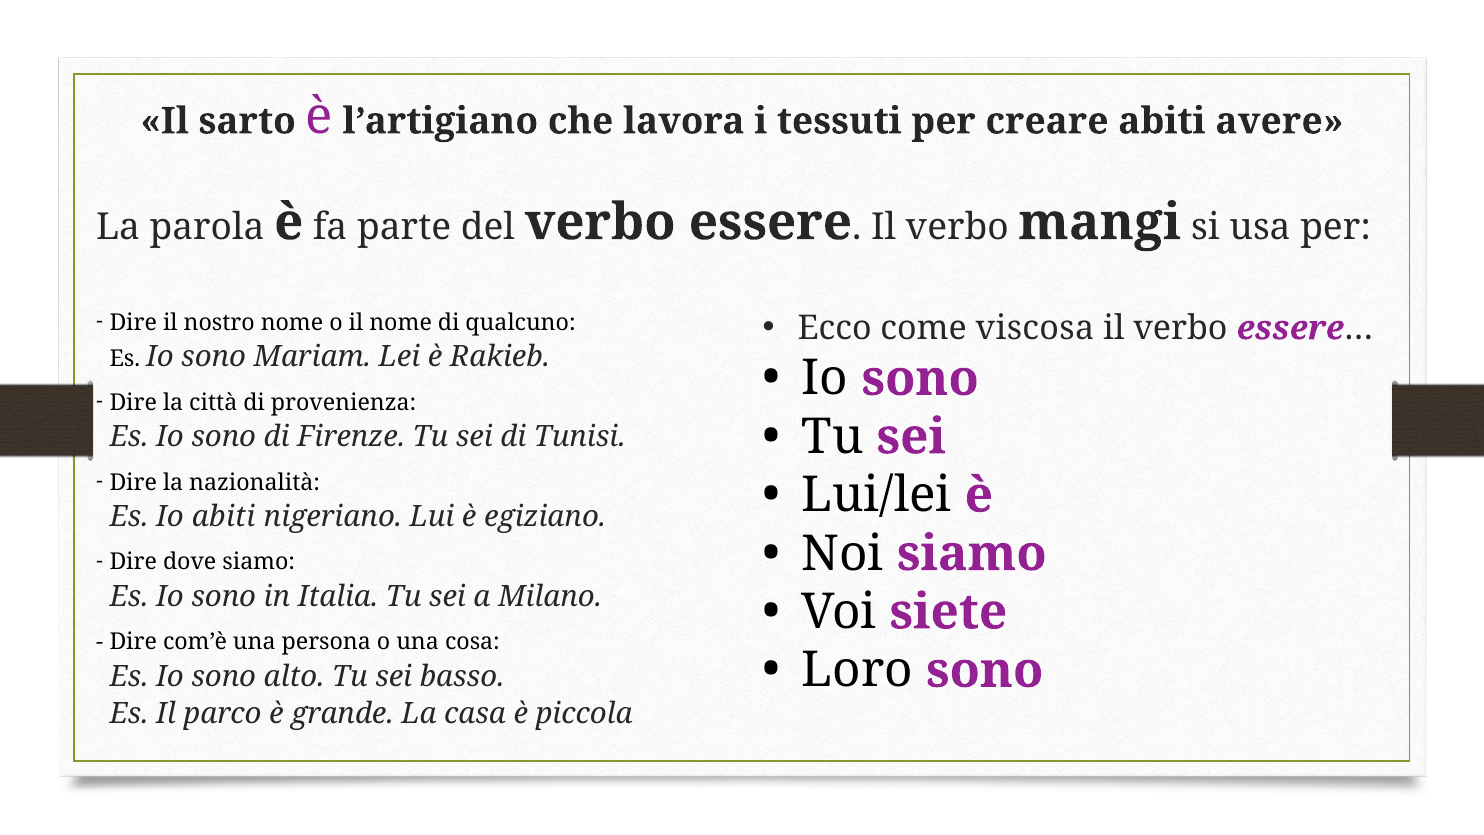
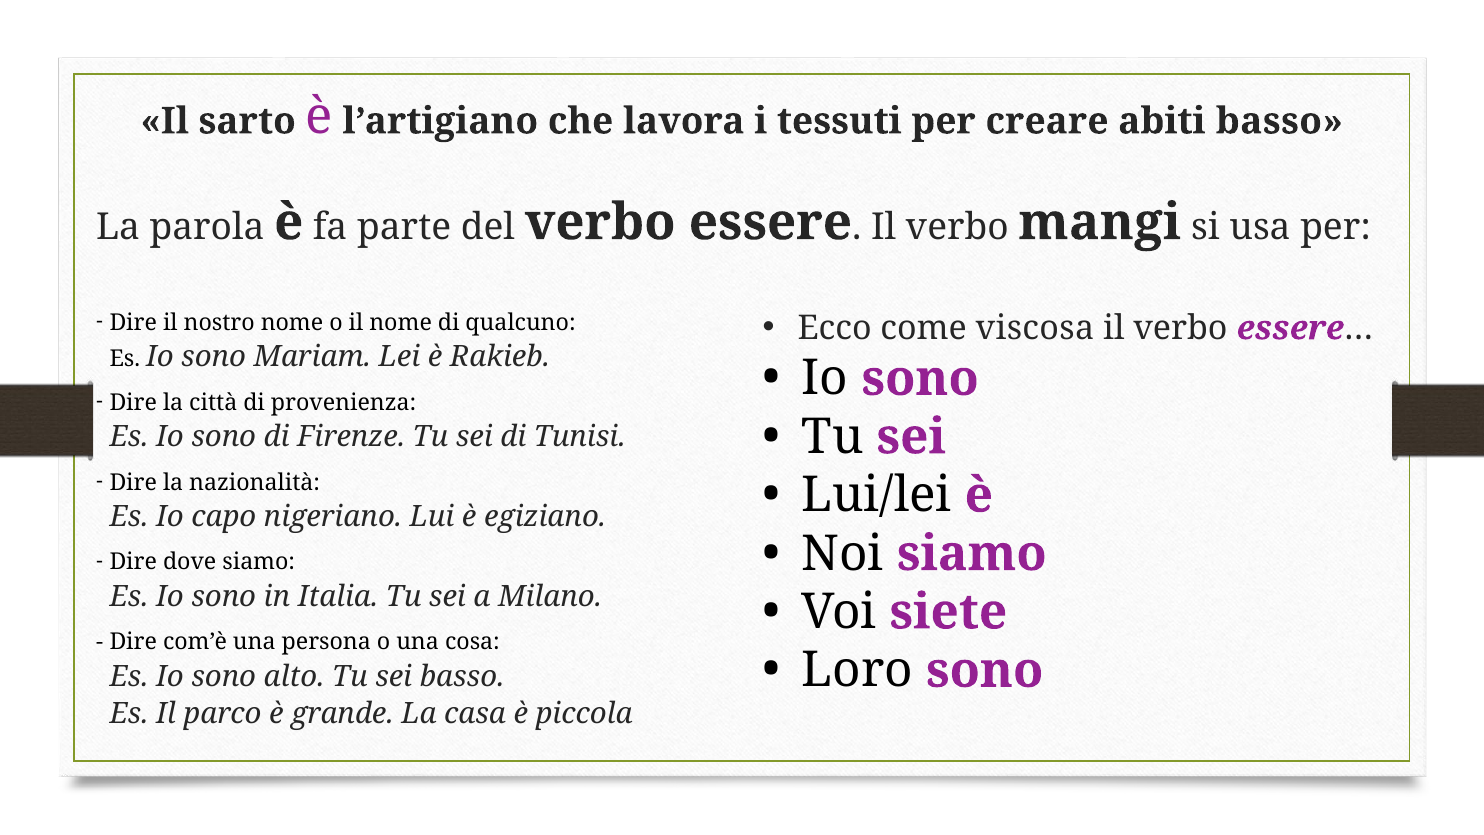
abiti avere: avere -> basso
Io abiti: abiti -> capo
